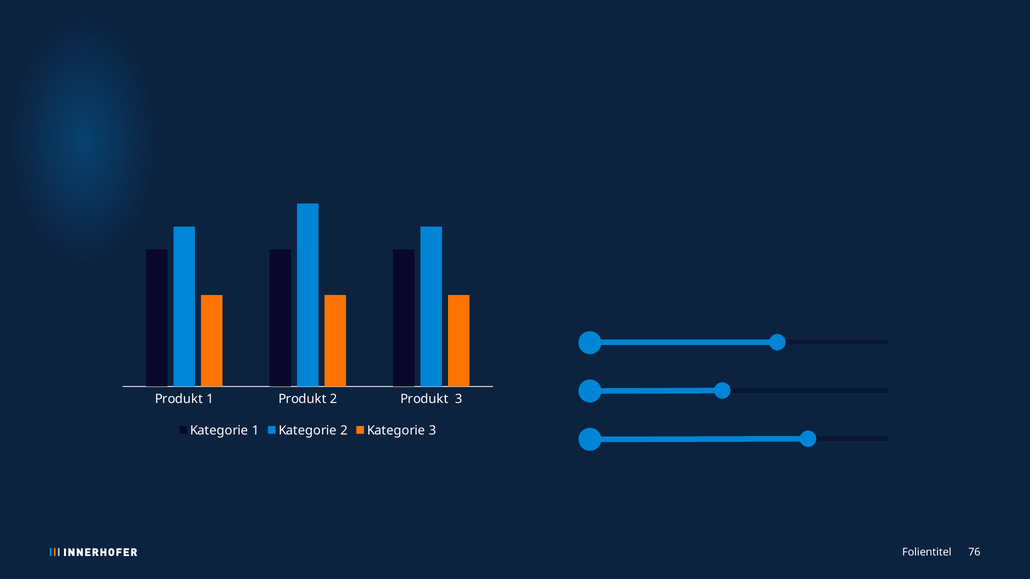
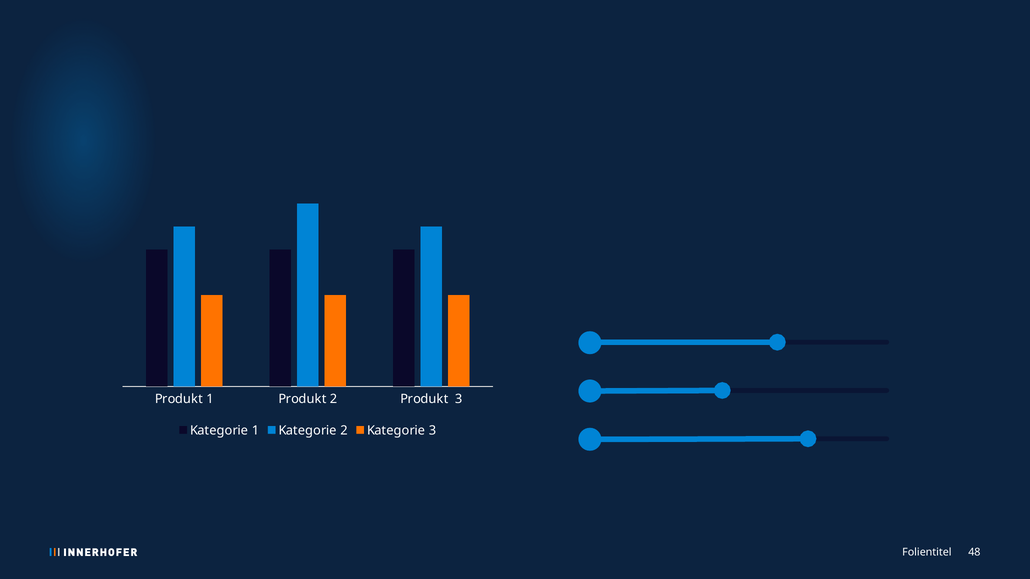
76: 76 -> 48
